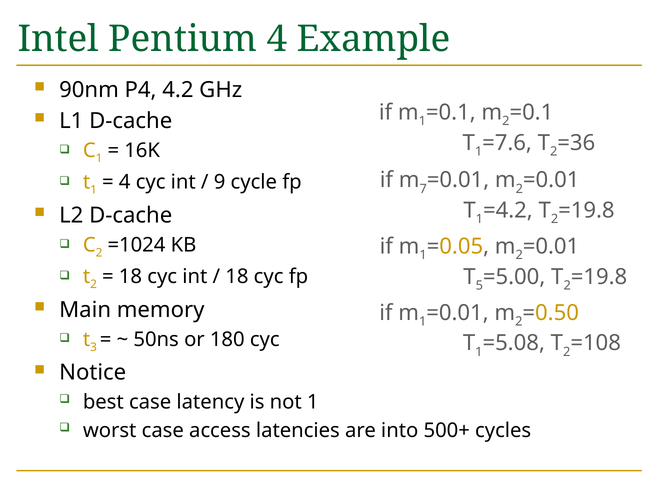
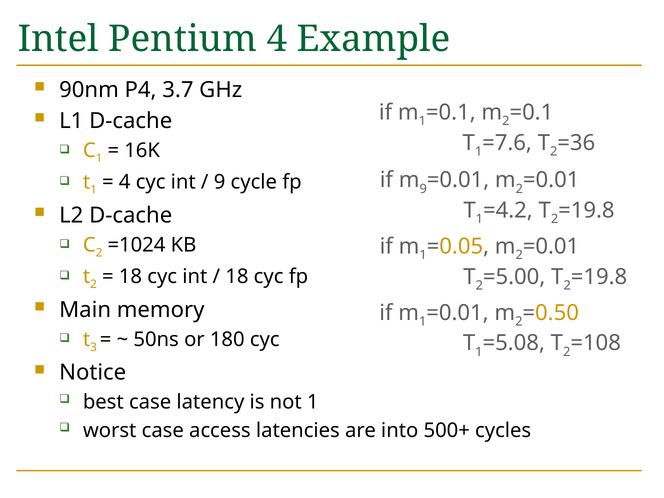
4.2: 4.2 -> 3.7
7 at (423, 189): 7 -> 9
5 at (479, 285): 5 -> 2
